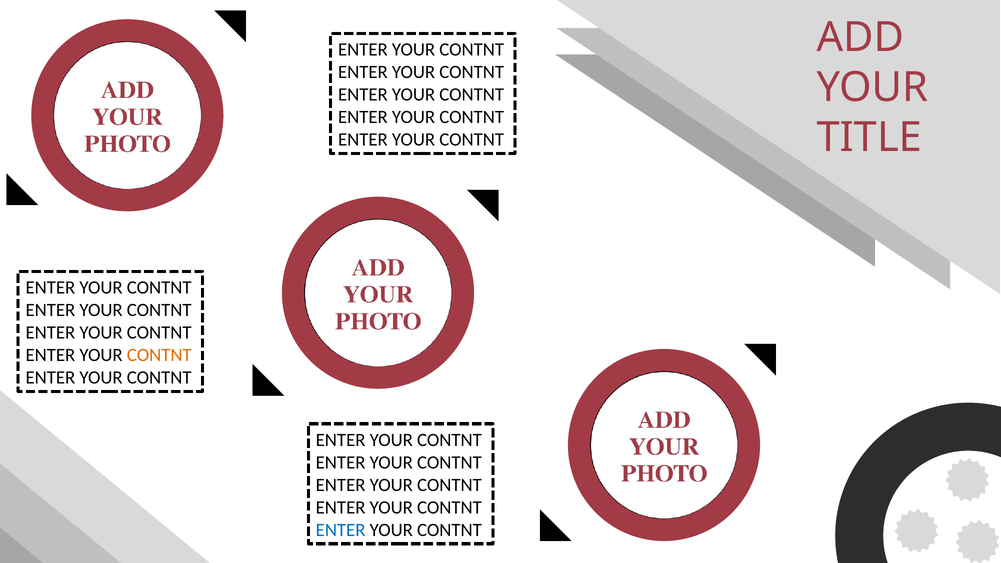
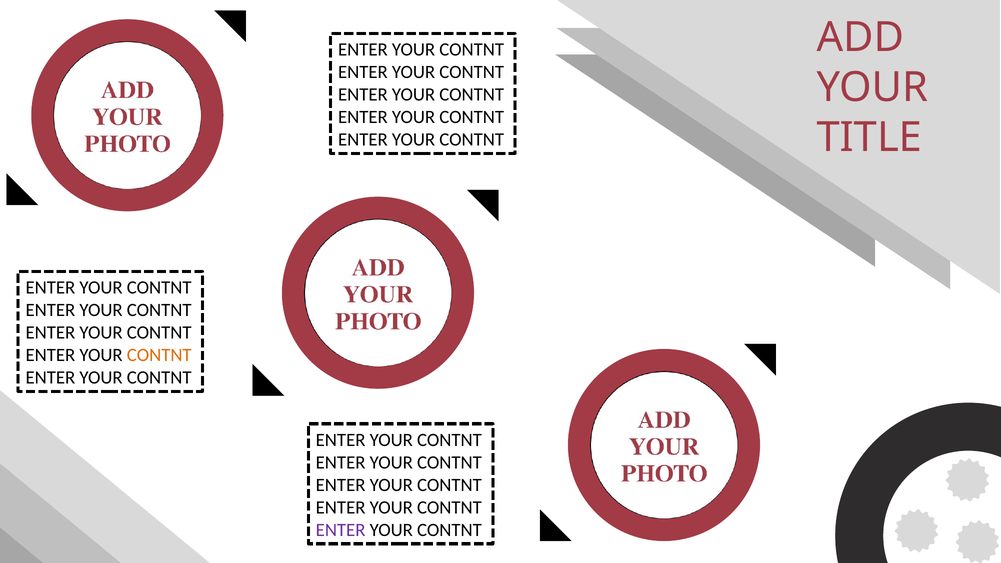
ENTER at (341, 530) colour: blue -> purple
